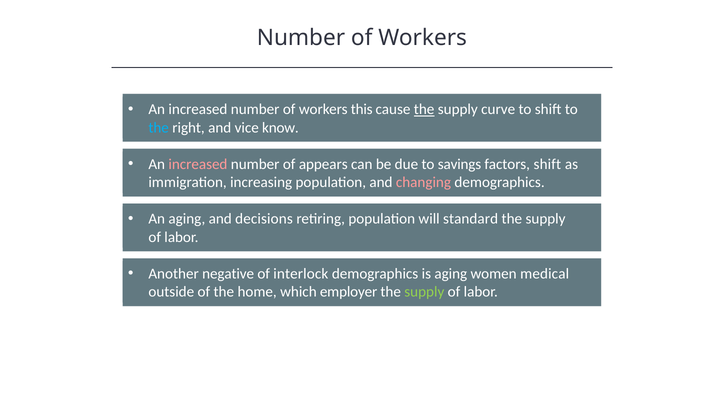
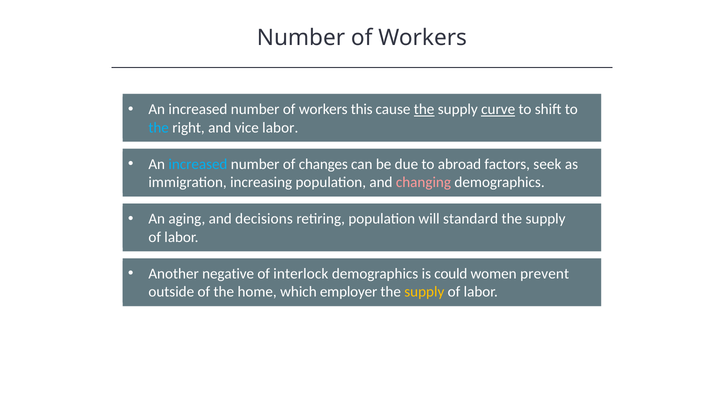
curve underline: none -> present
vice know: know -> labor
increased at (198, 164) colour: pink -> light blue
appears: appears -> changes
savings: savings -> abroad
factors shift: shift -> seek
is aging: aging -> could
medical: medical -> prevent
supply at (424, 292) colour: light green -> yellow
